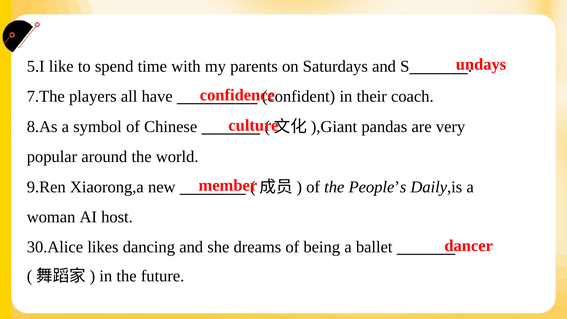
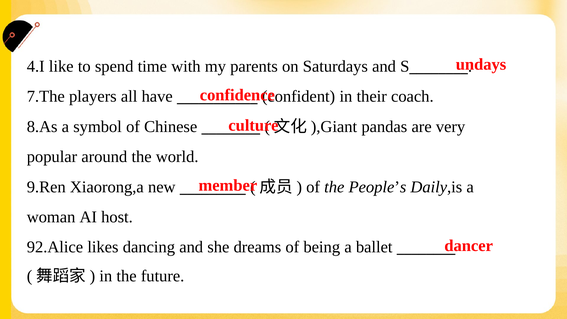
5.I: 5.I -> 4.I
30.Alice: 30.Alice -> 92.Alice
